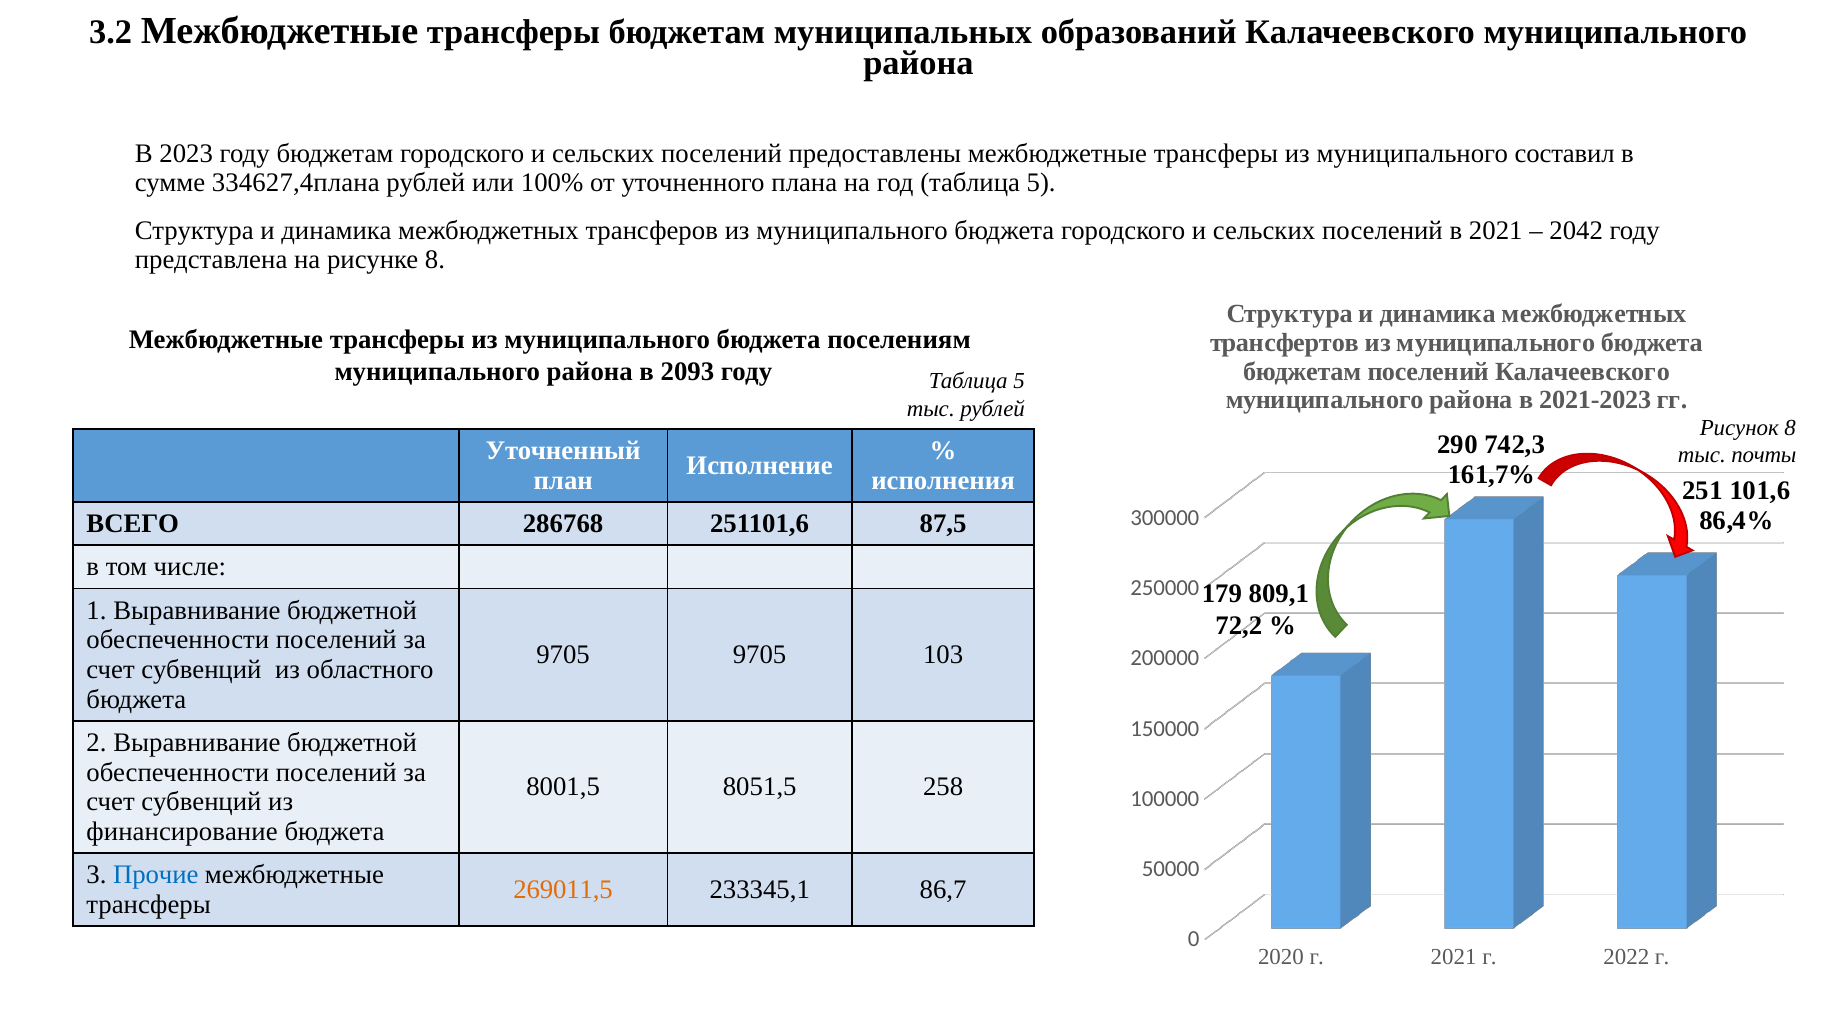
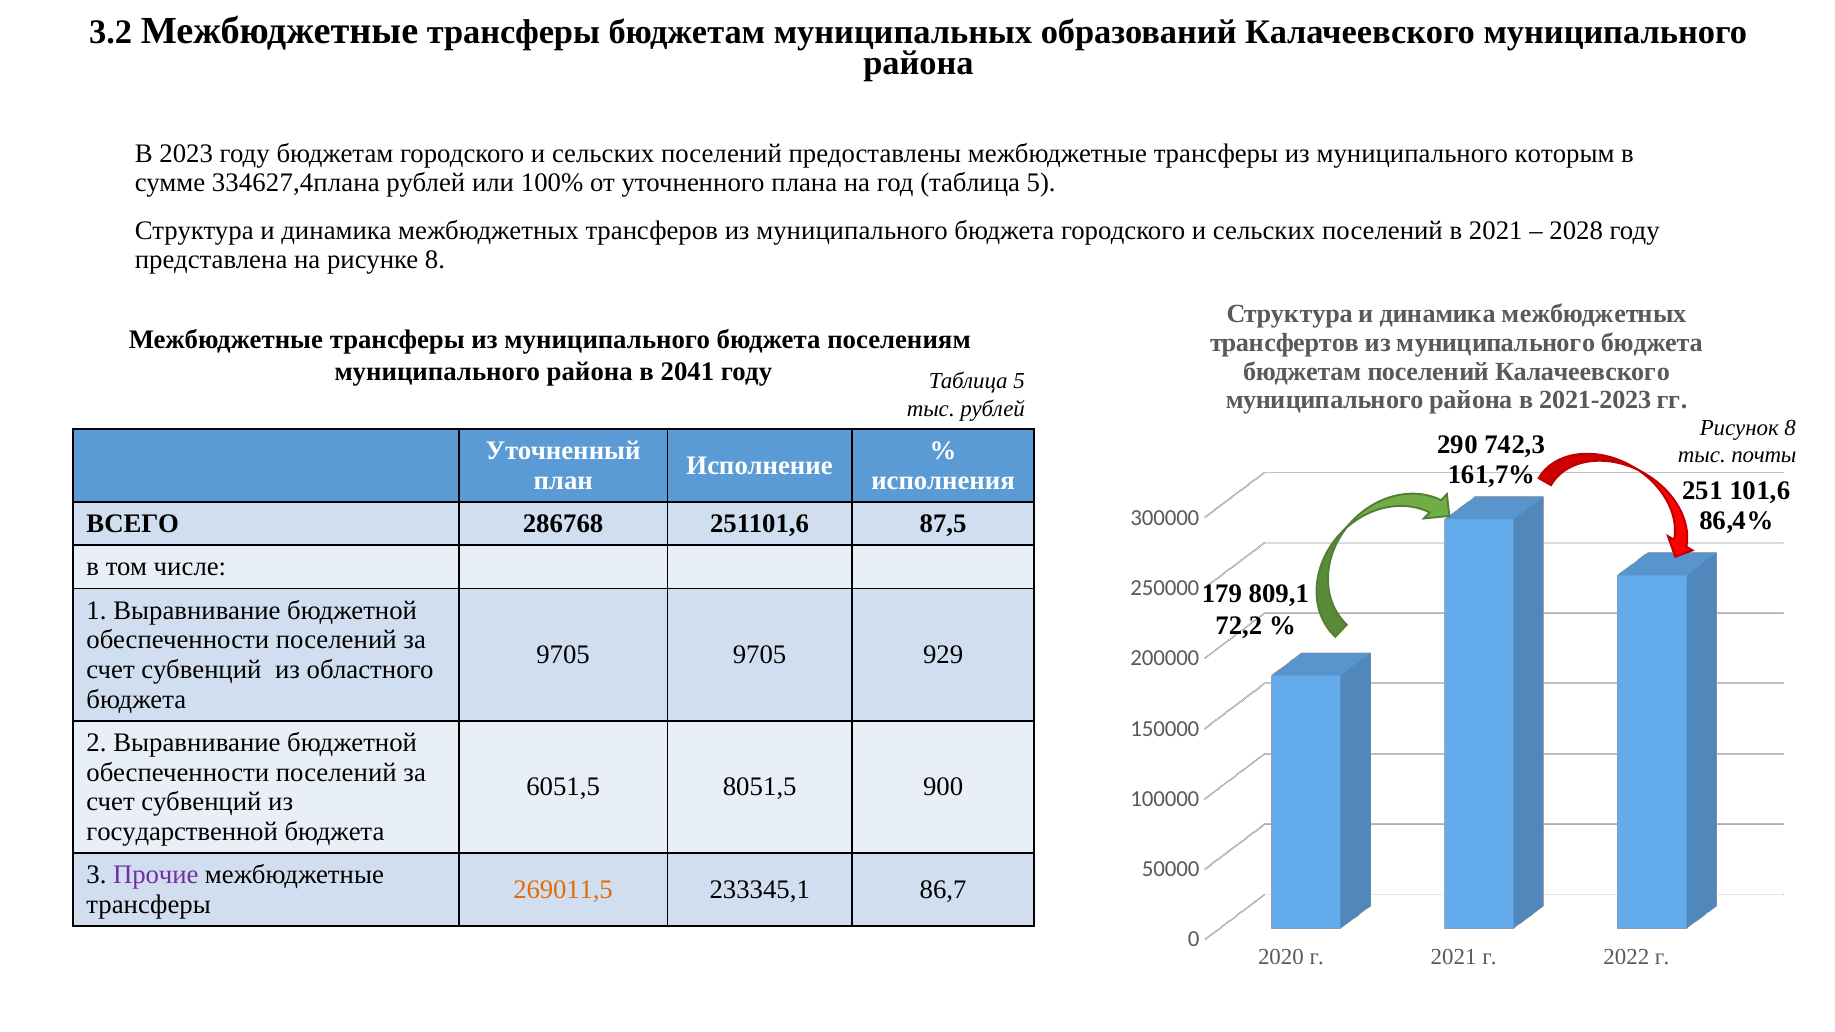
составил: составил -> которым
2042: 2042 -> 2028
2093: 2093 -> 2041
103: 103 -> 929
8001,5: 8001,5 -> 6051,5
258: 258 -> 900
финансирование: финансирование -> государственной
Прочие colour: blue -> purple
